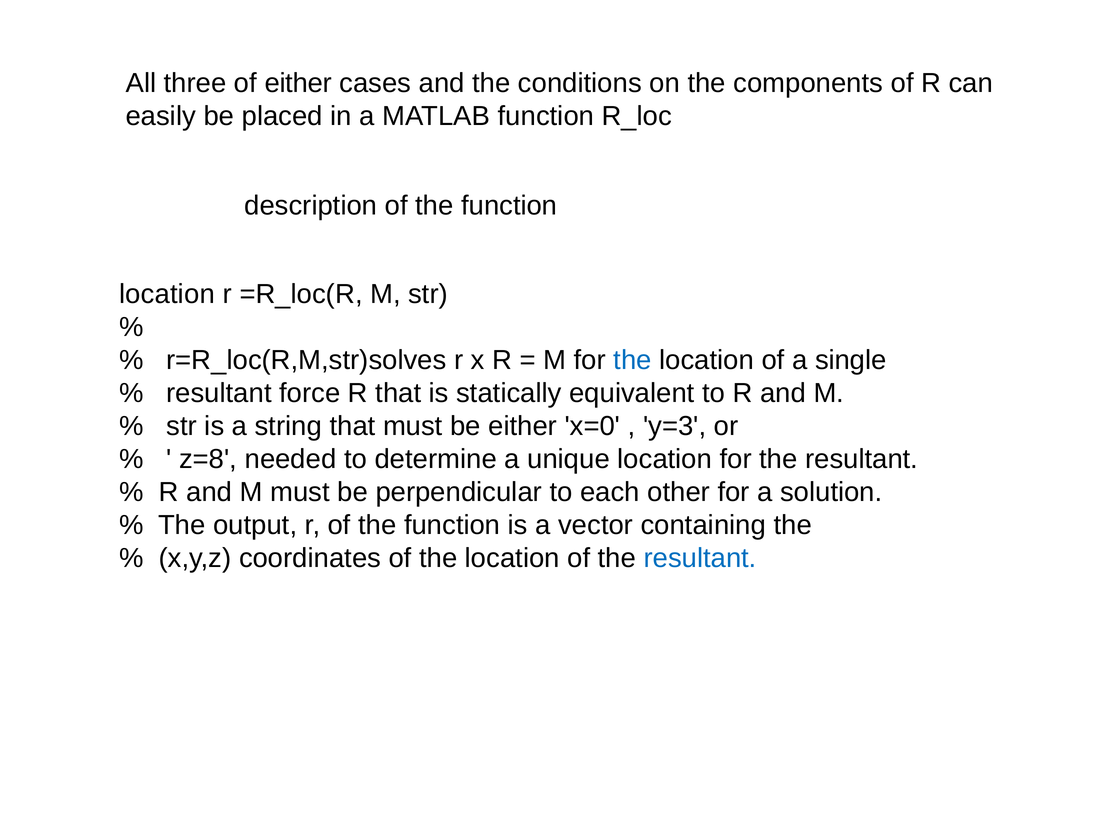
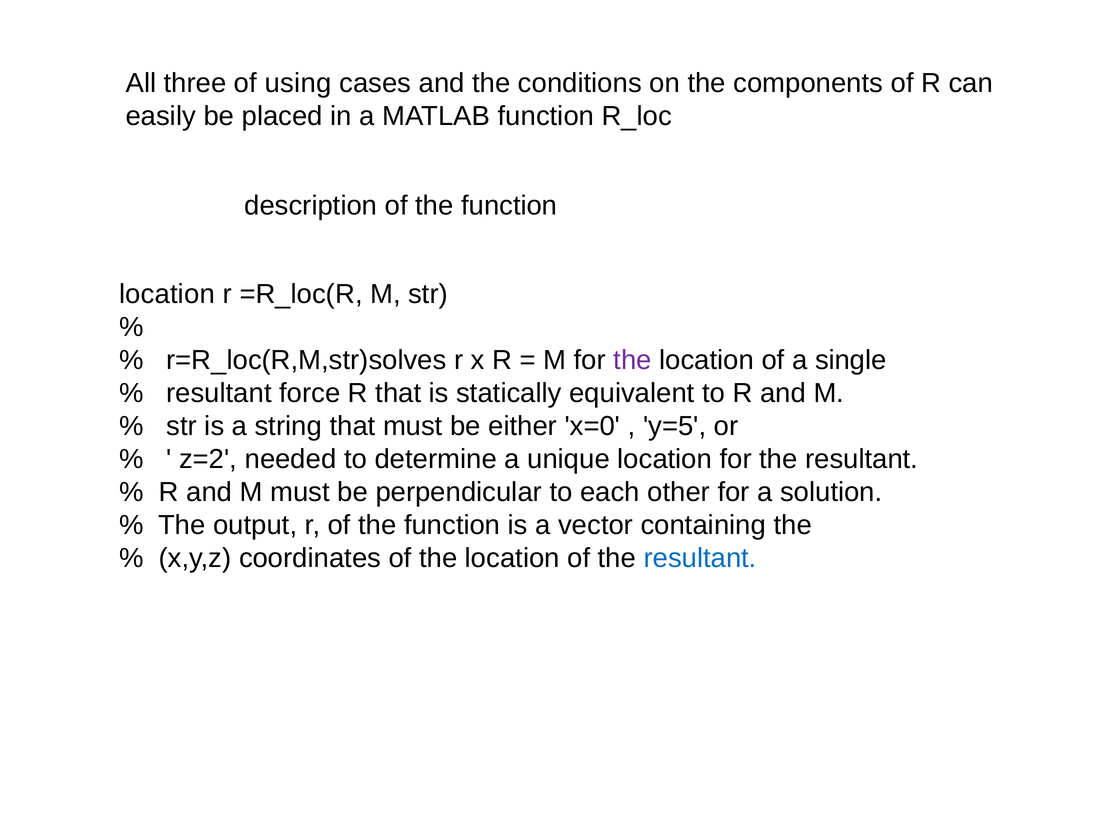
of either: either -> using
the at (633, 360) colour: blue -> purple
y=3: y=3 -> y=5
z=8: z=8 -> z=2
